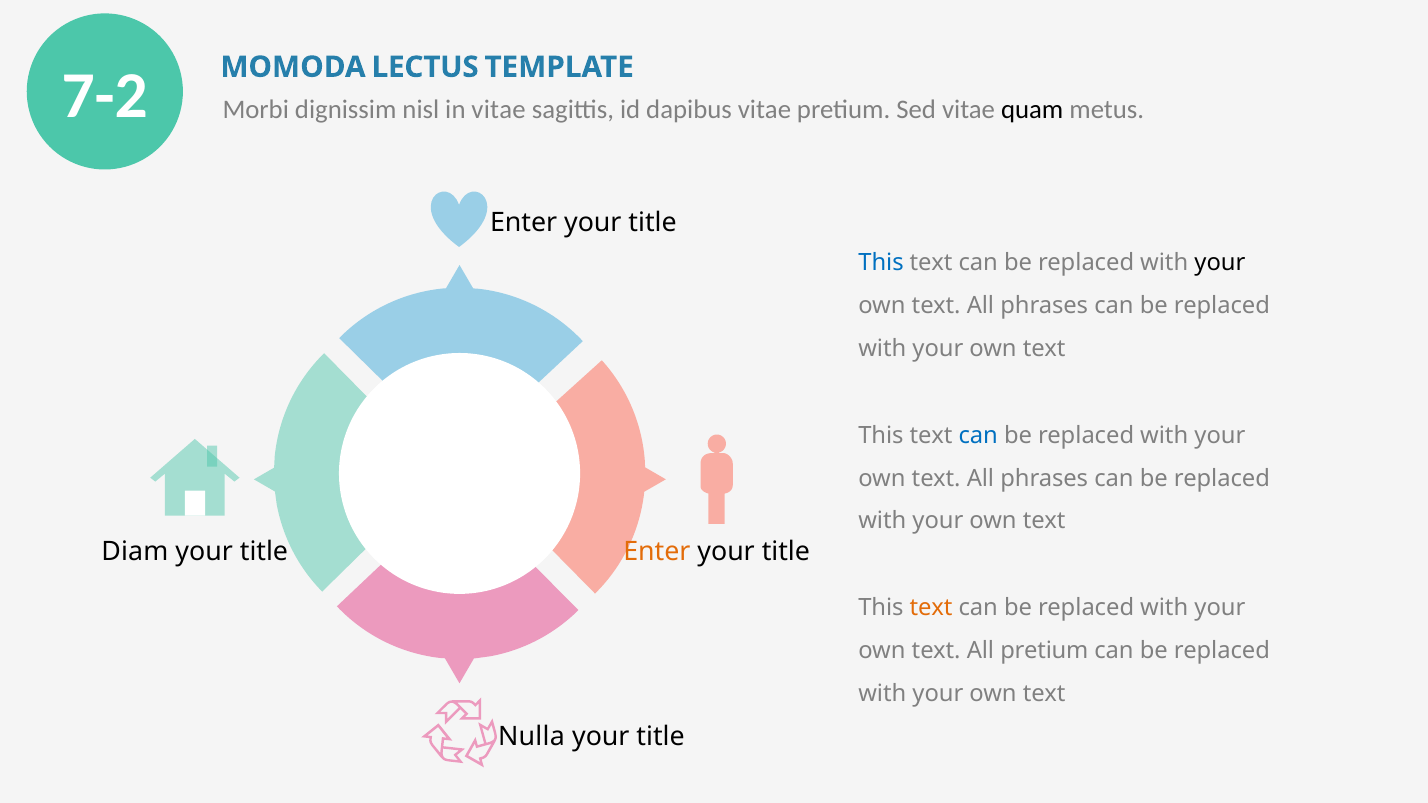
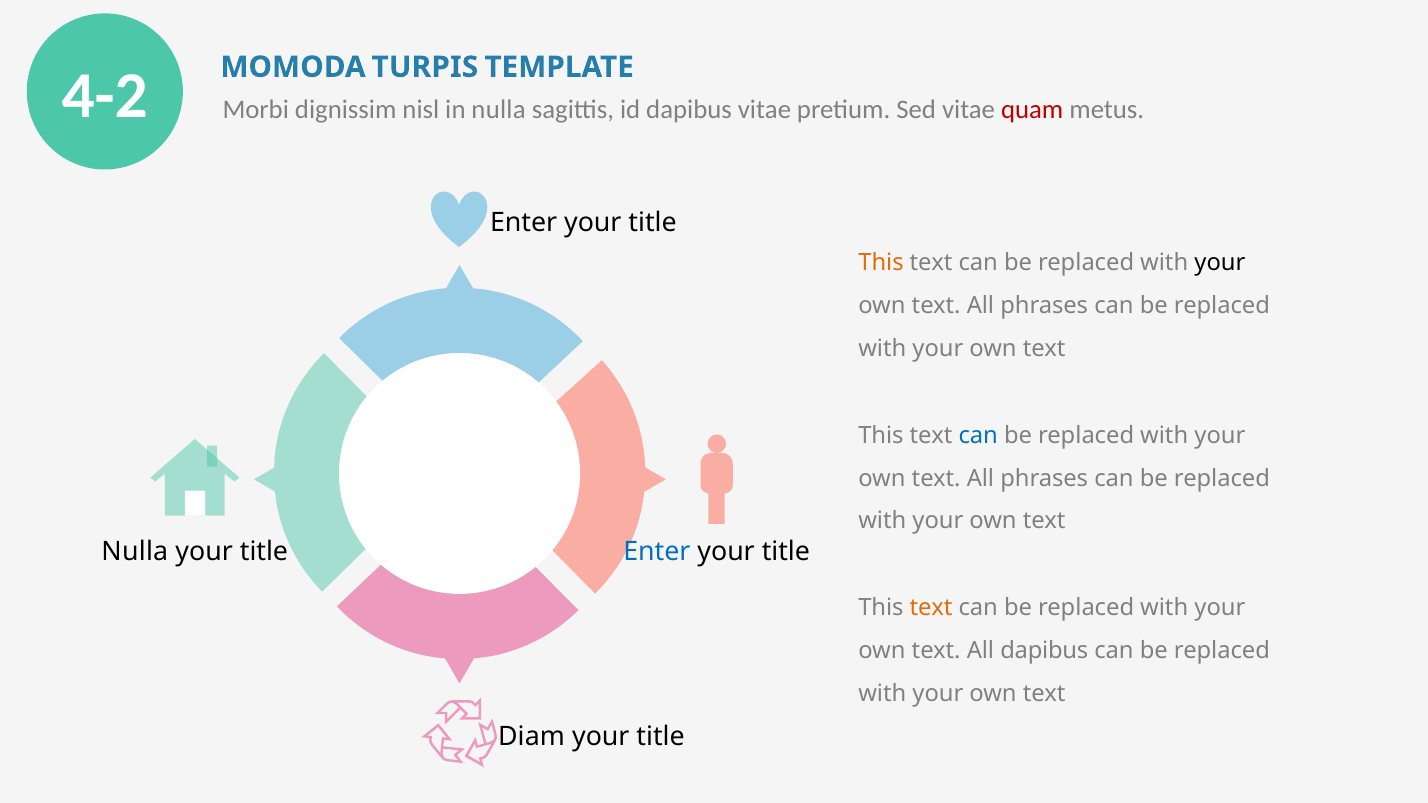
7-2: 7-2 -> 4-2
LECTUS: LECTUS -> TURPIS
in vitae: vitae -> nulla
quam colour: black -> red
This at (881, 263) colour: blue -> orange
Diam at (135, 552): Diam -> Nulla
Enter at (657, 552) colour: orange -> blue
All pretium: pretium -> dapibus
Nulla: Nulla -> Diam
